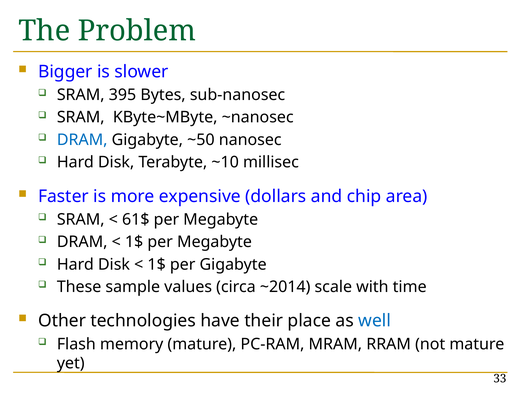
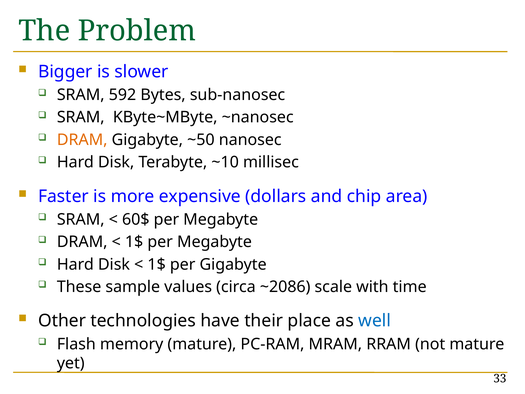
395: 395 -> 592
DRAM at (82, 140) colour: blue -> orange
61$: 61$ -> 60$
~2014: ~2014 -> ~2086
